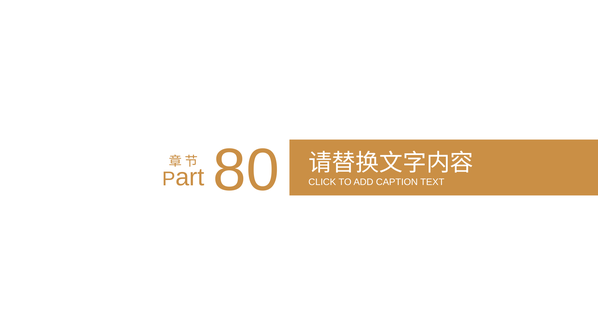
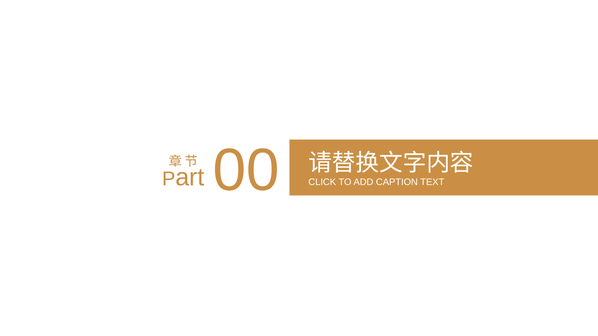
80: 80 -> 00
